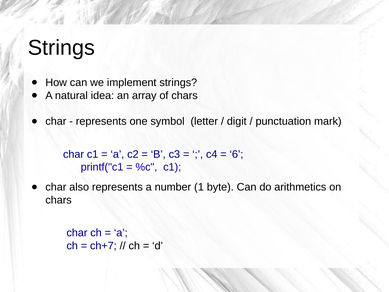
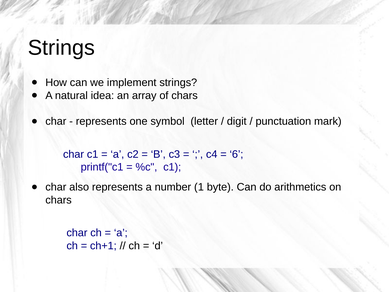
ch+7: ch+7 -> ch+1
